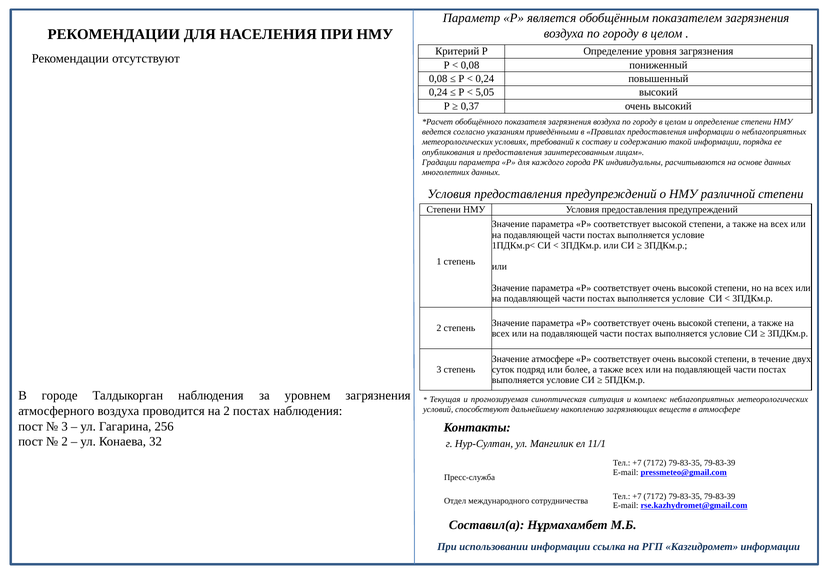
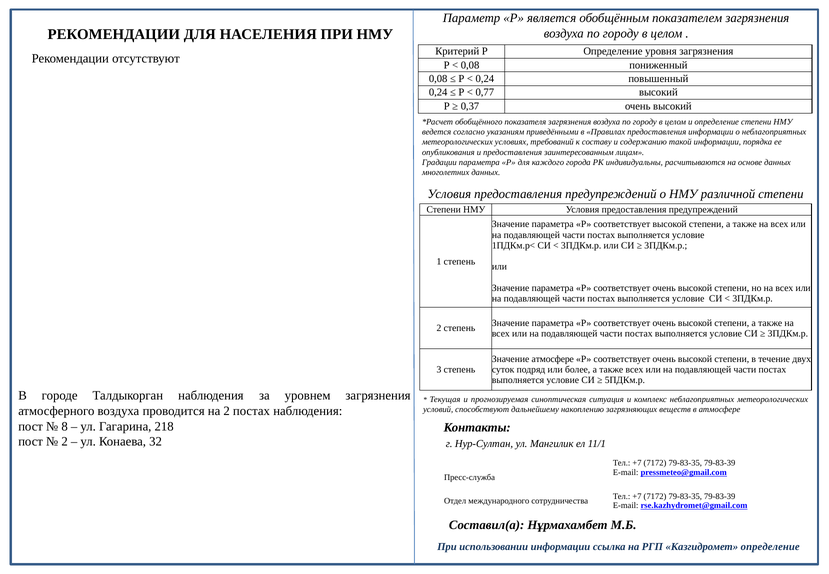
5,05: 5,05 -> 0,77
3 at (65, 426): 3 -> 8
256: 256 -> 218
Казгидромет информации: информации -> определение
